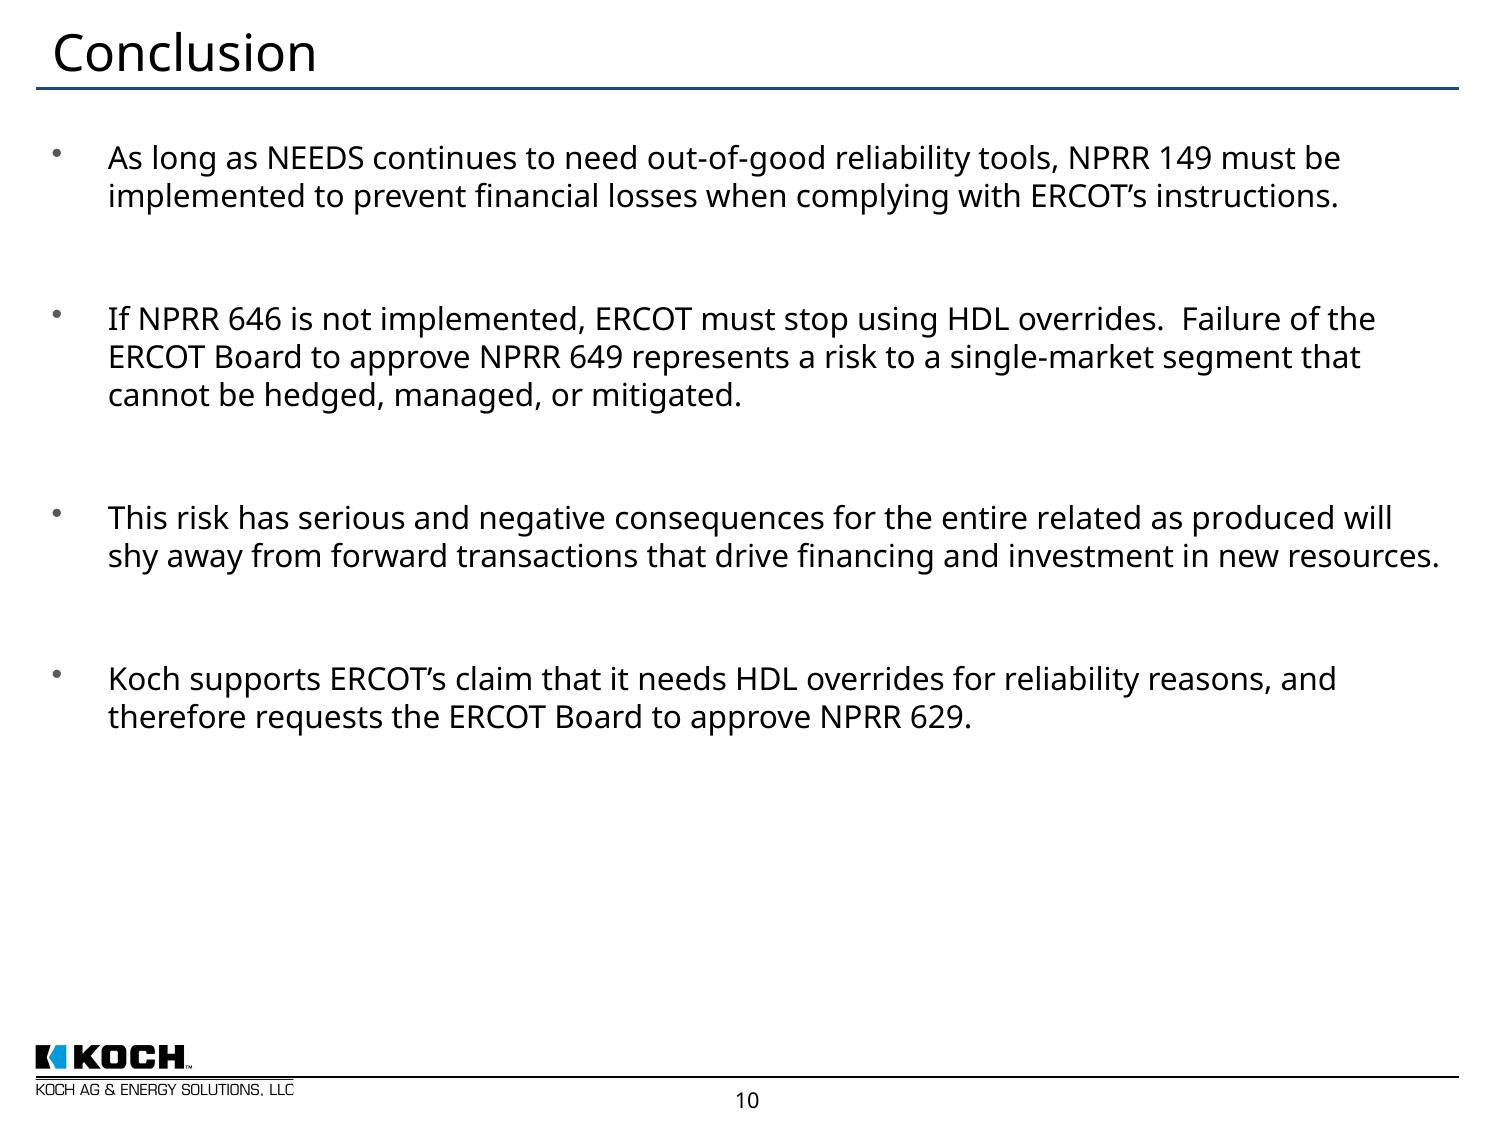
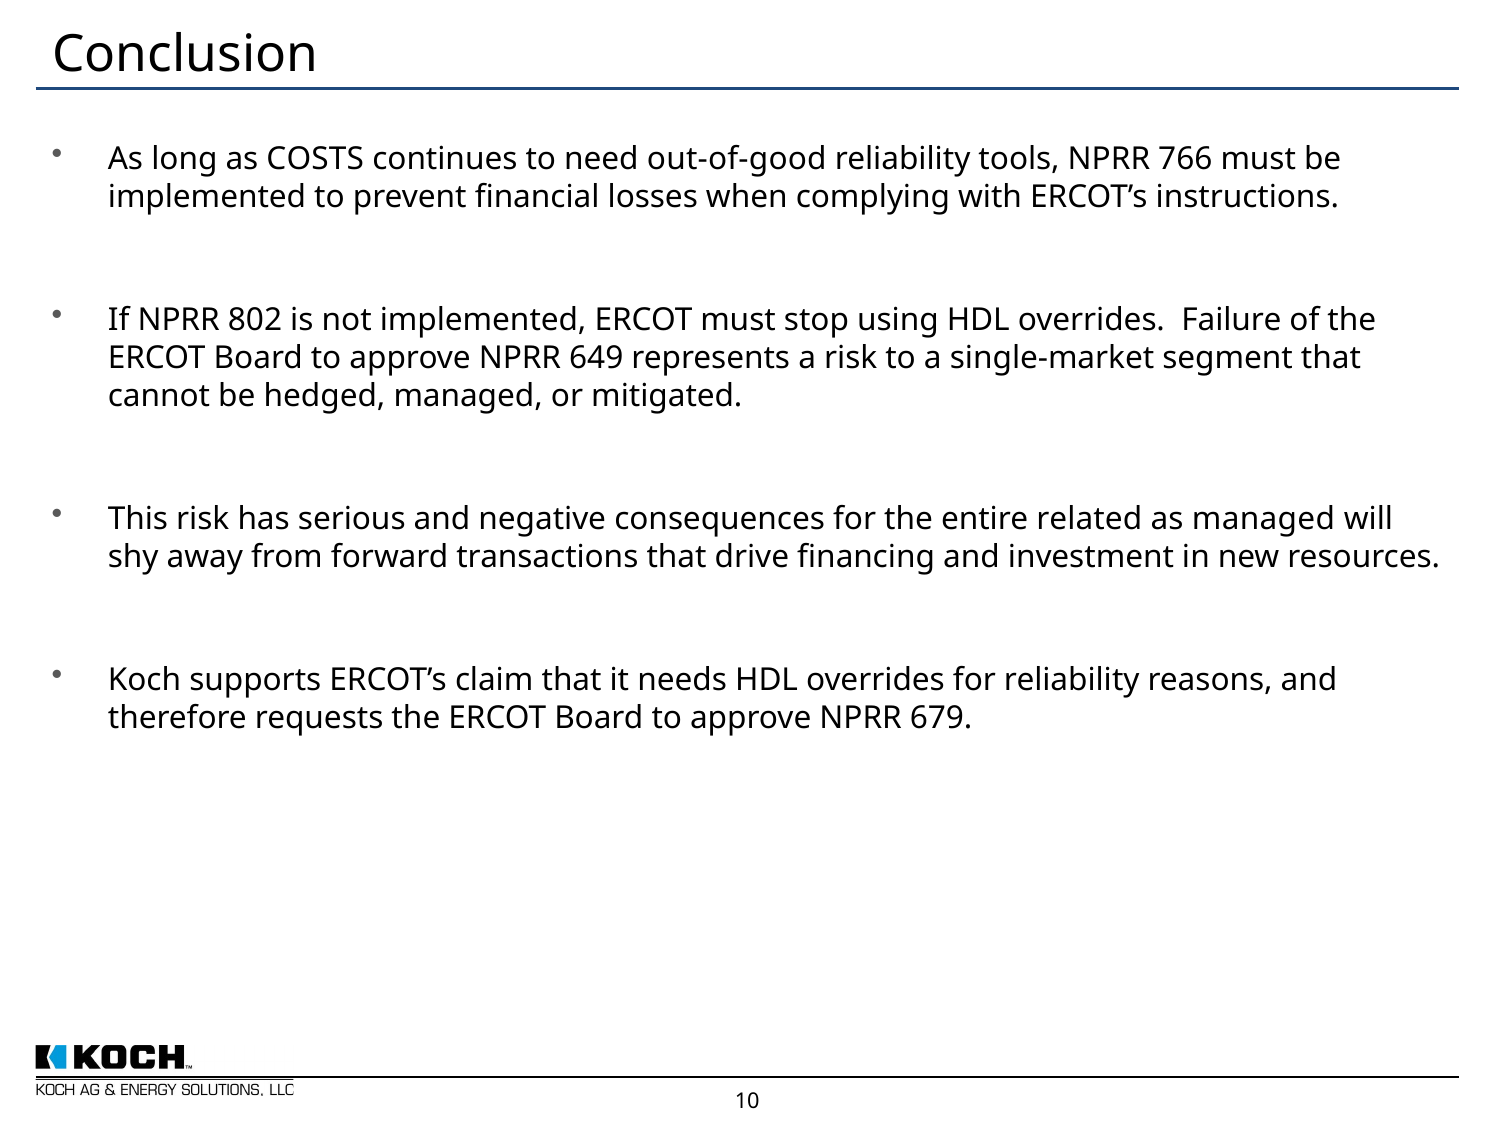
as NEEDS: NEEDS -> COSTS
149: 149 -> 766
646: 646 -> 802
as produced: produced -> managed
629: 629 -> 679
